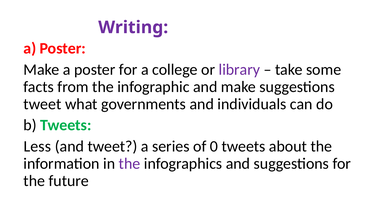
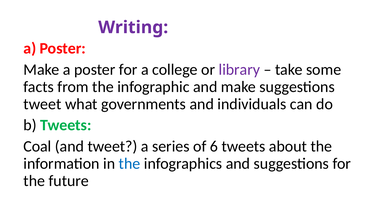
Less: Less -> Coal
0: 0 -> 6
the at (130, 164) colour: purple -> blue
